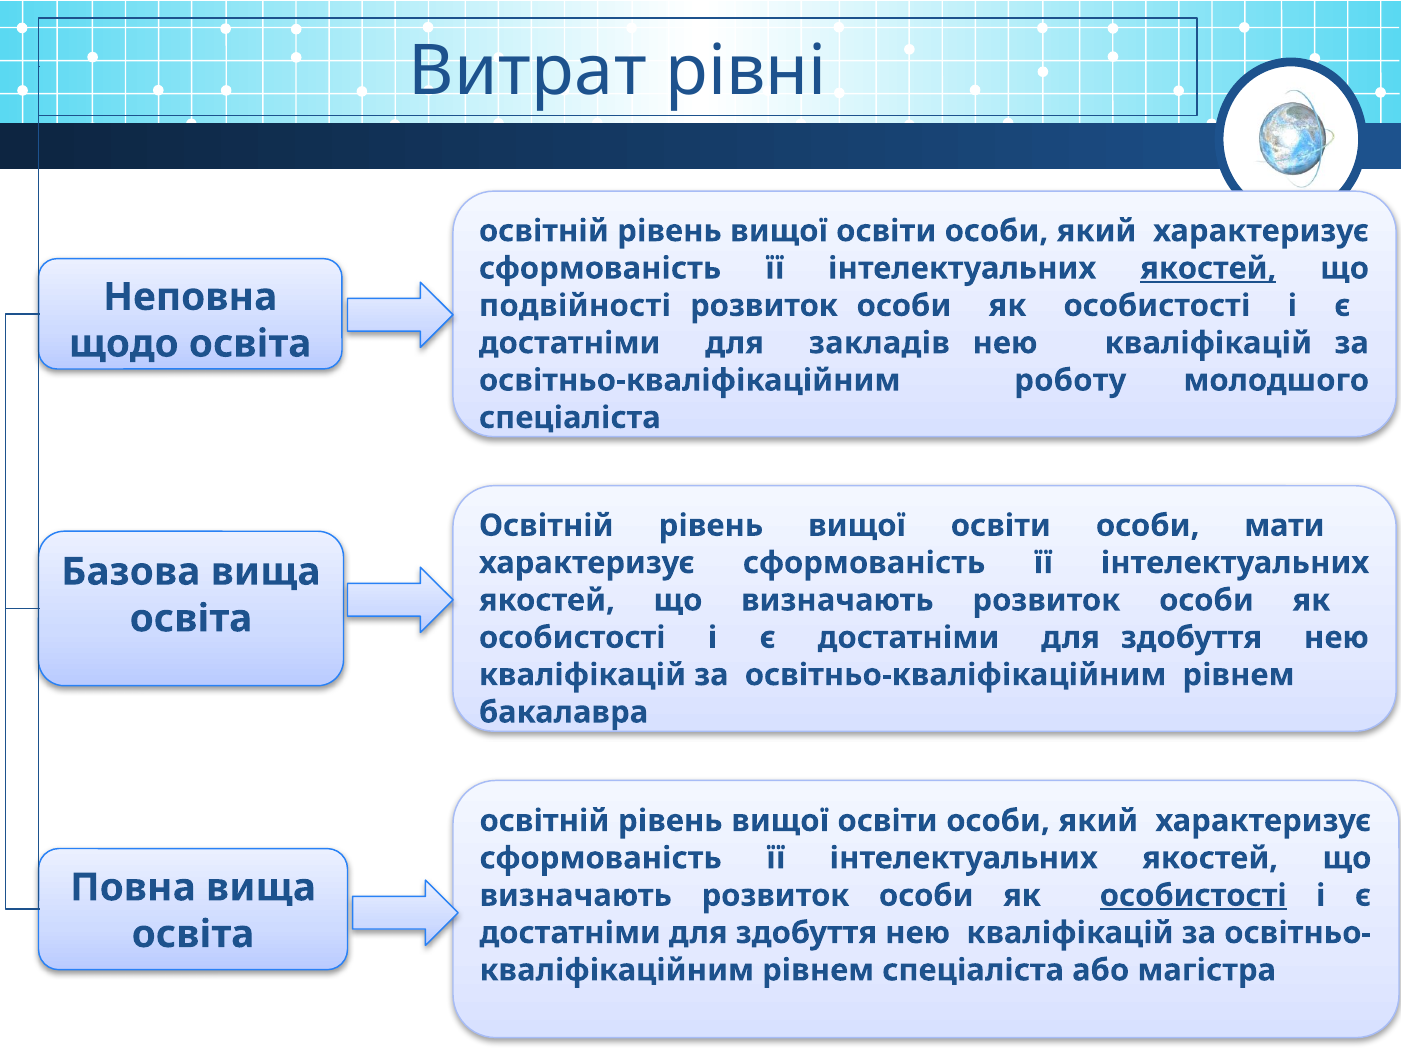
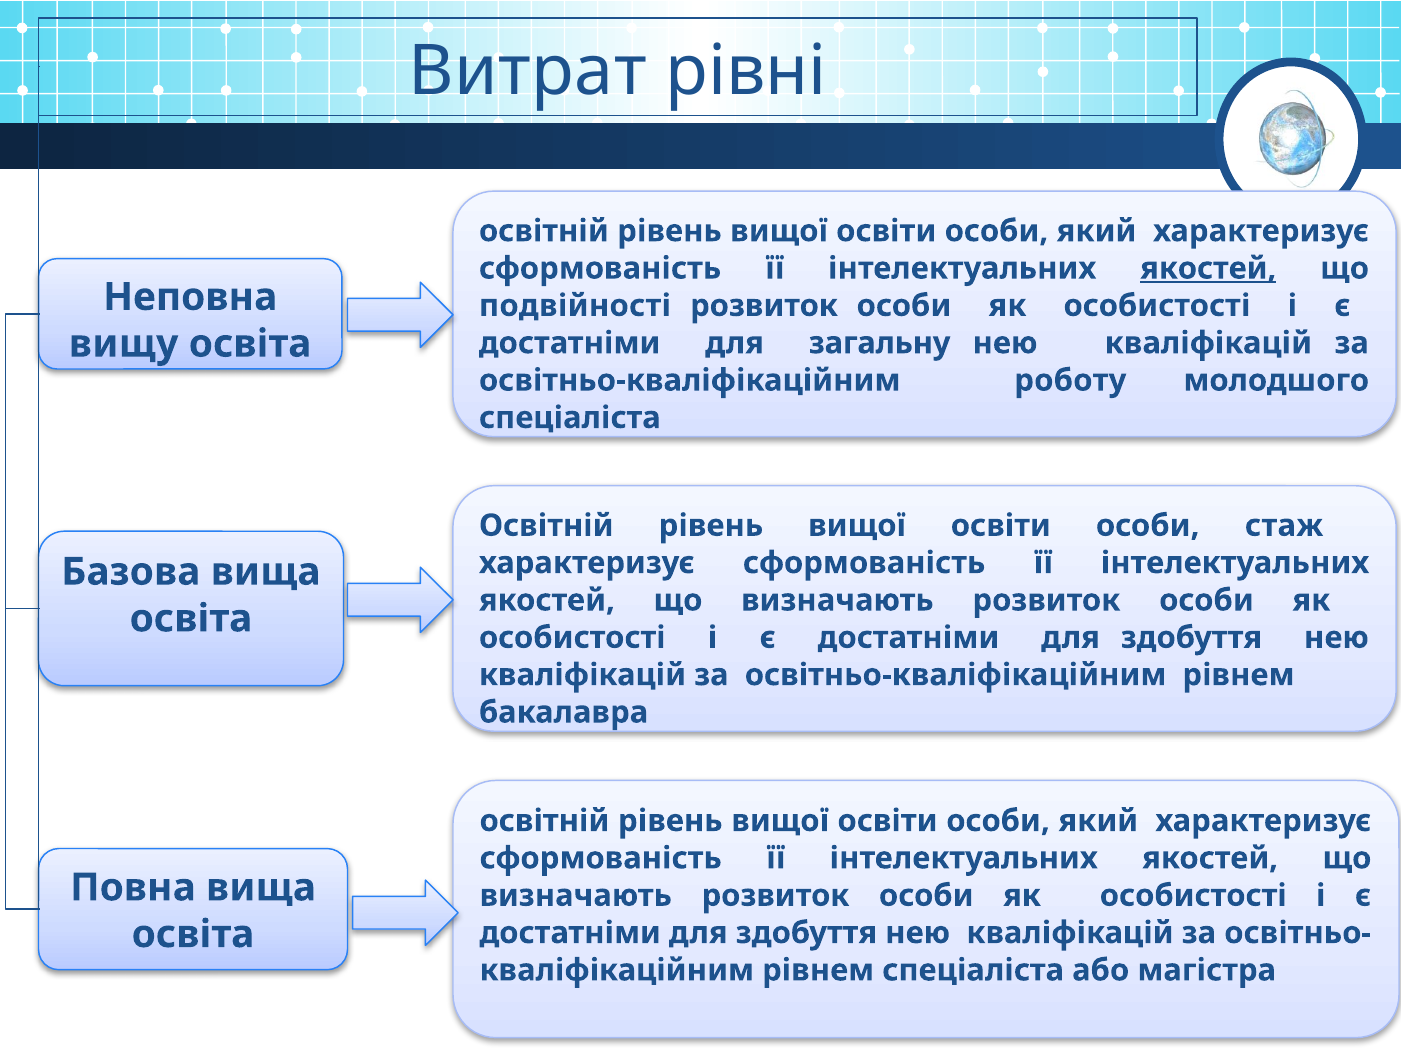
щодо: щодо -> вищу
закладів: закладів -> загальну
мати: мати -> стаж
особистості at (1193, 895) underline: present -> none
